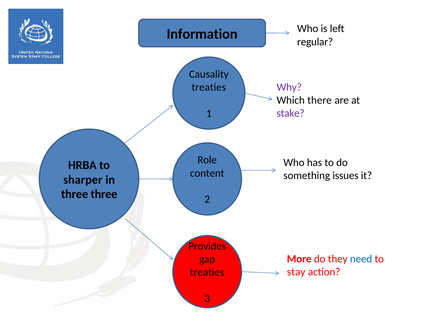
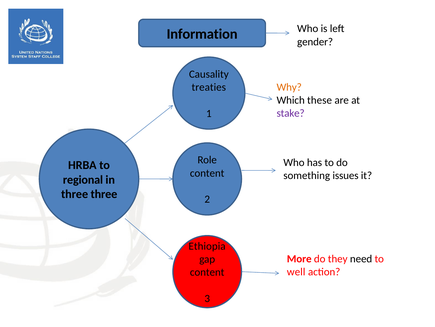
regular: regular -> gender
Why colour: purple -> orange
there: there -> these
sharper: sharper -> regional
Provides: Provides -> Ethiopia
need colour: blue -> black
stay: stay -> well
treaties at (207, 272): treaties -> content
